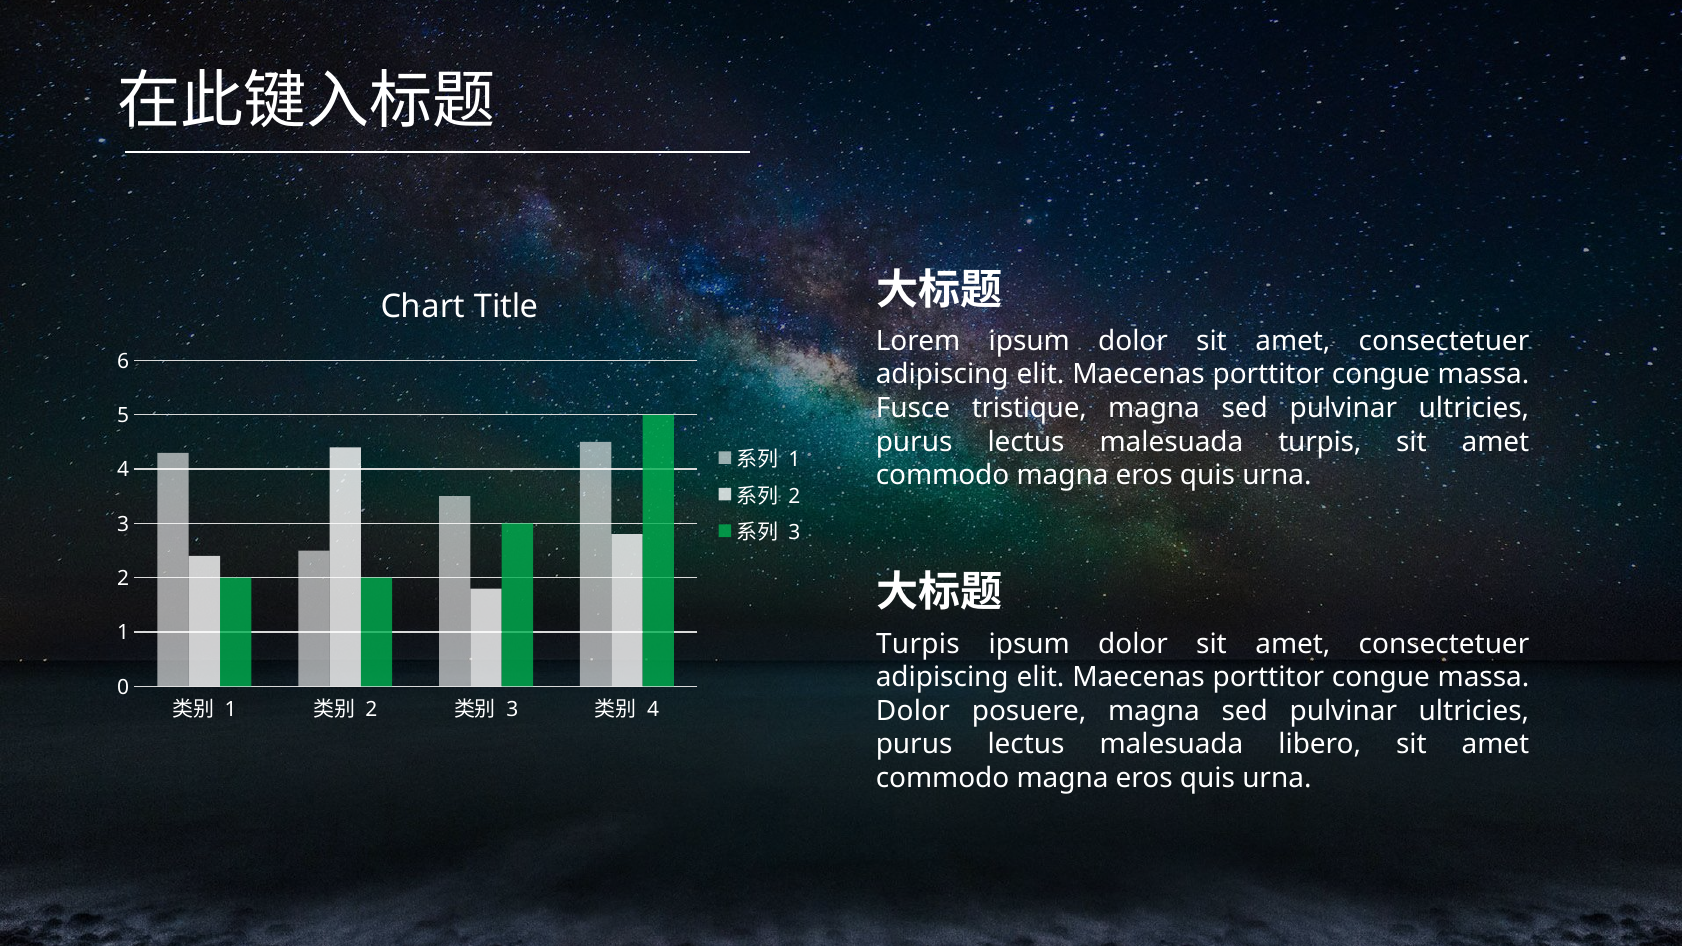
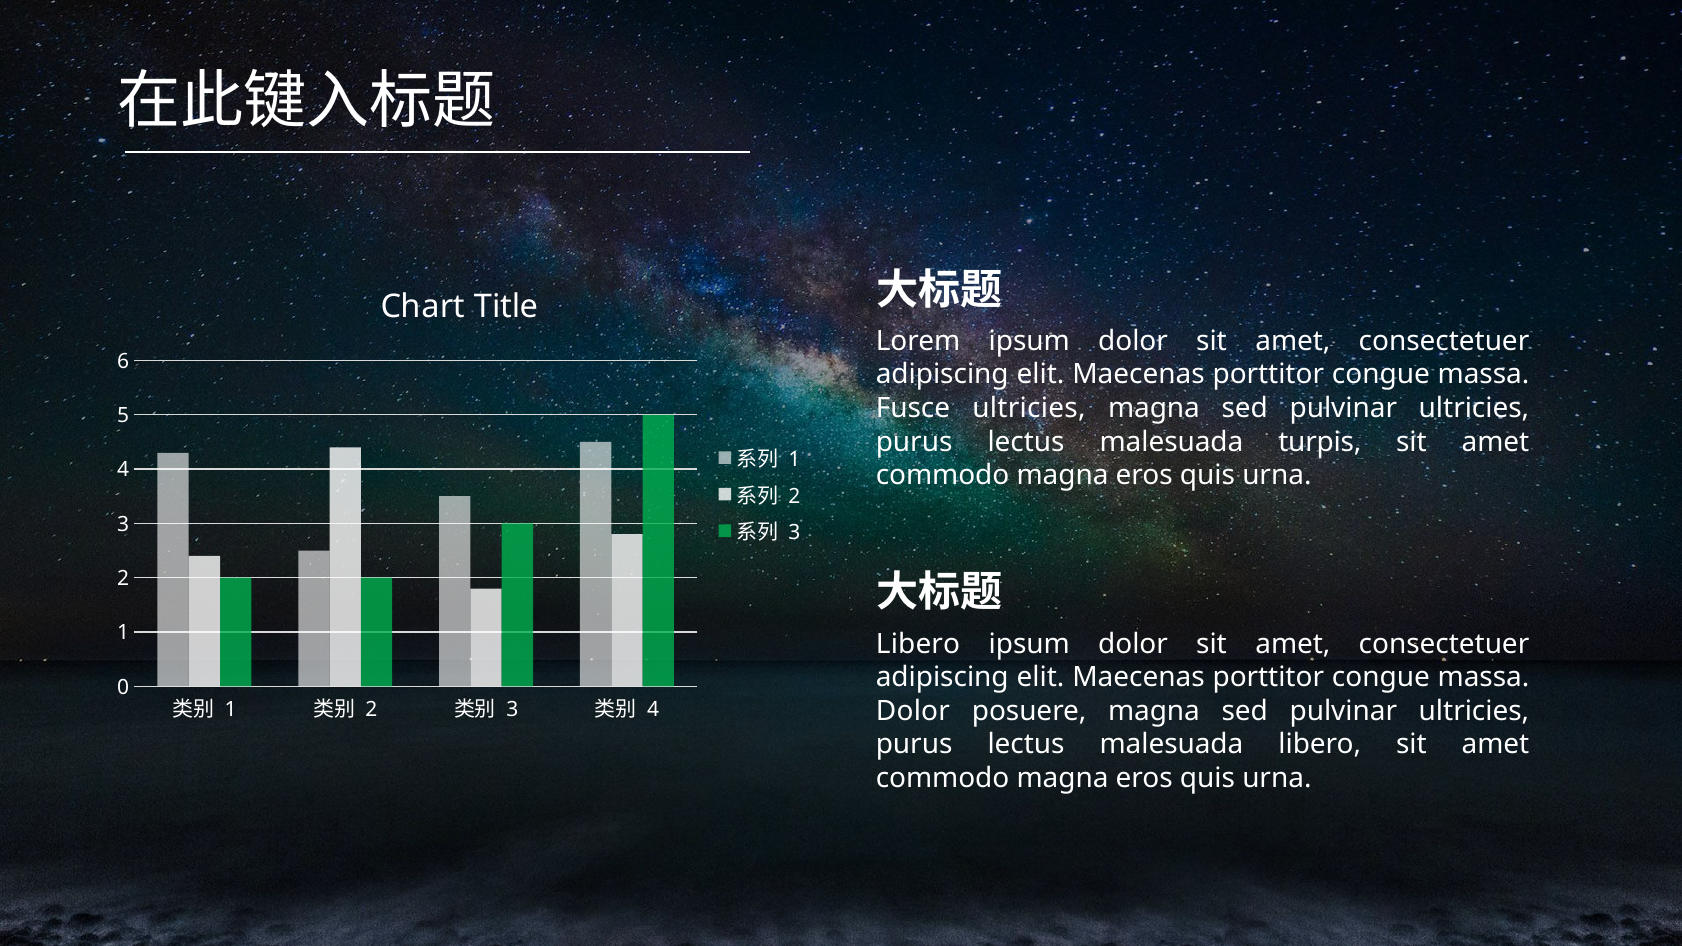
Fusce tristique: tristique -> ultricies
Turpis at (918, 644): Turpis -> Libero
